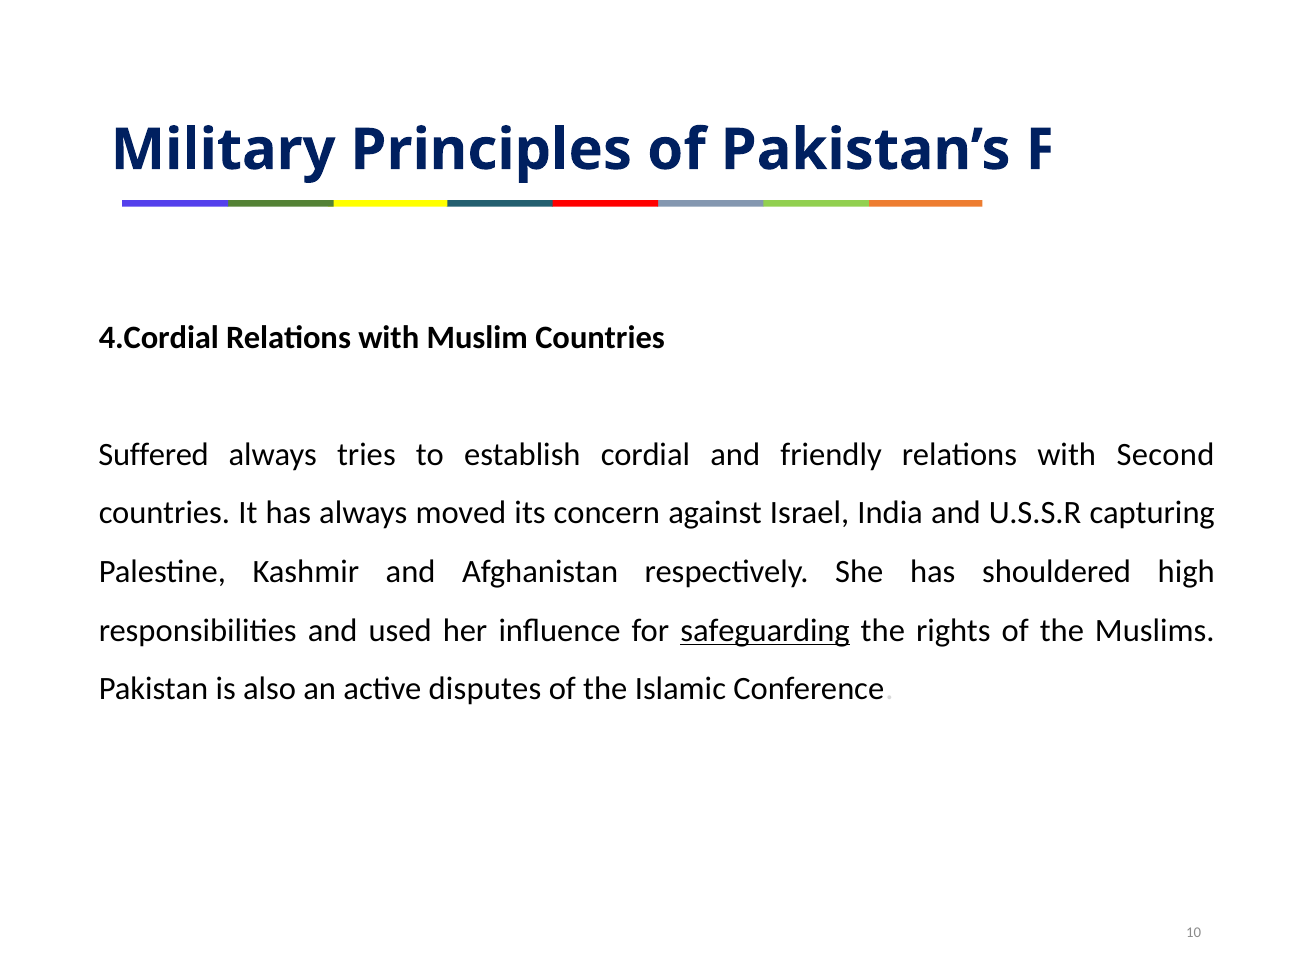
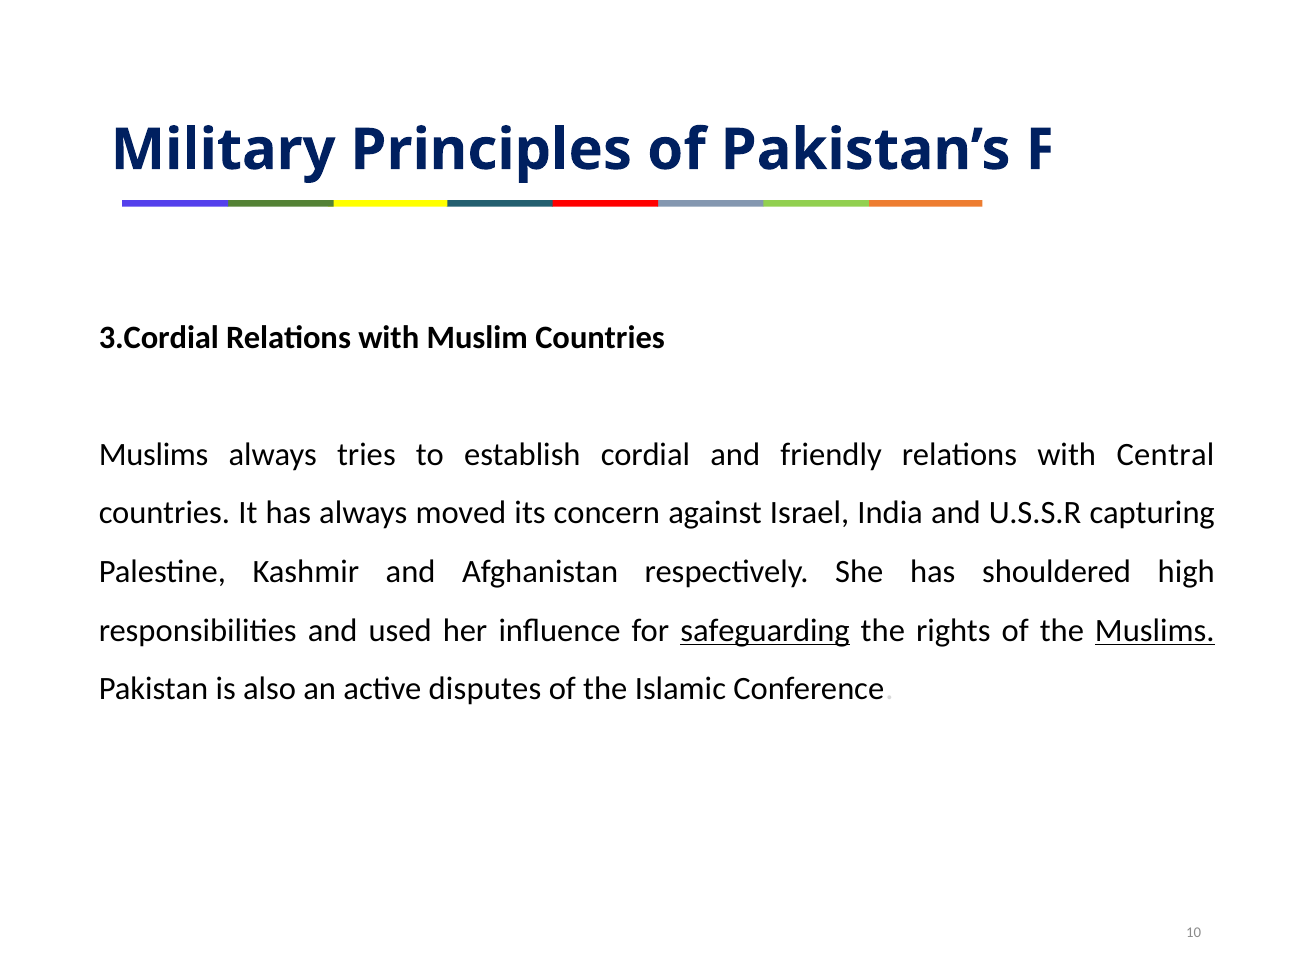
4.Cordial: 4.Cordial -> 3.Cordial
Suffered at (154, 455): Suffered -> Muslims
Second: Second -> Central
Muslims at (1155, 631) underline: none -> present
